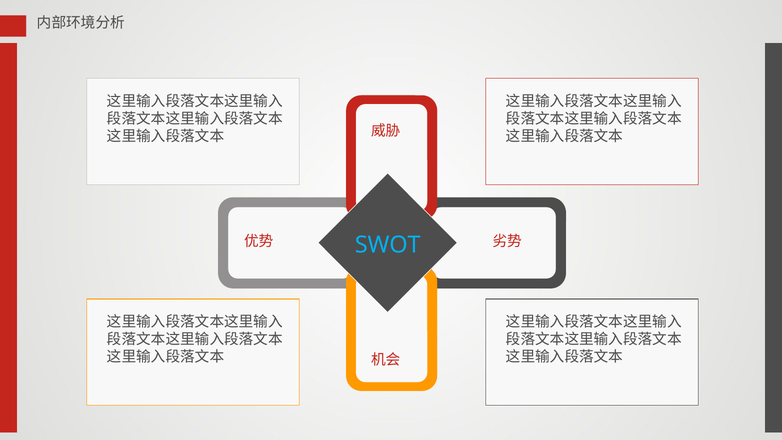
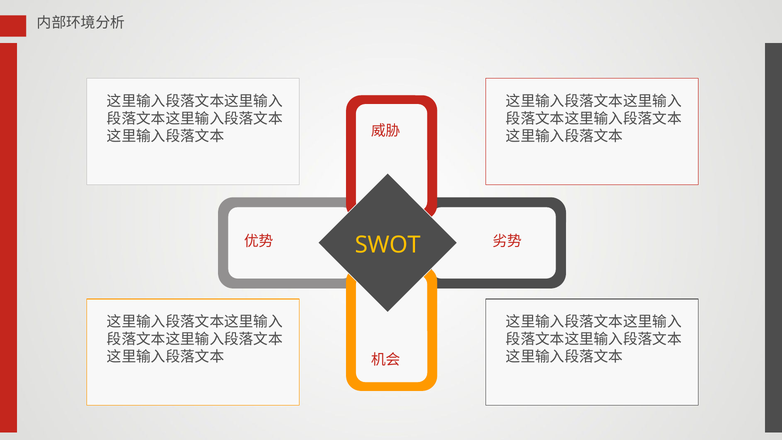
SWOT colour: light blue -> yellow
